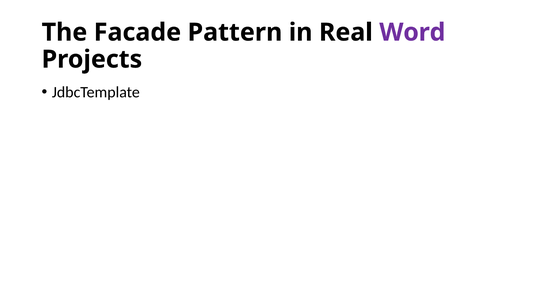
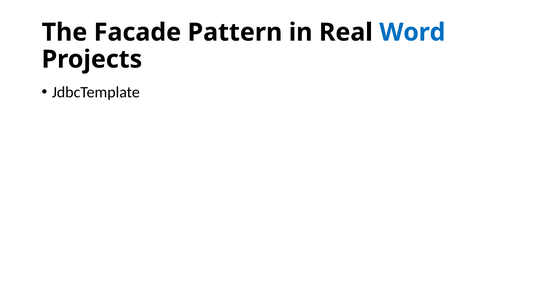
Word colour: purple -> blue
